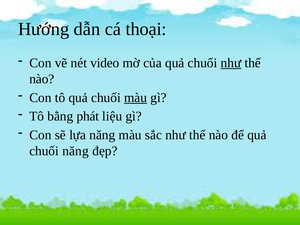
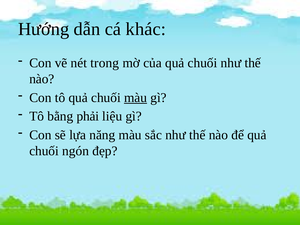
thoại: thoại -> khác
video: video -> trong
như at (231, 63) underline: present -> none
phát: phát -> phải
chuối năng: năng -> ngón
